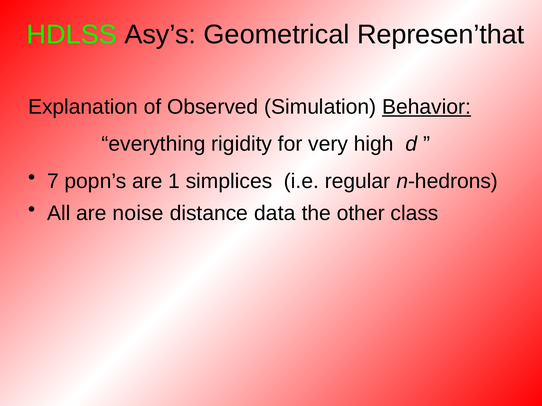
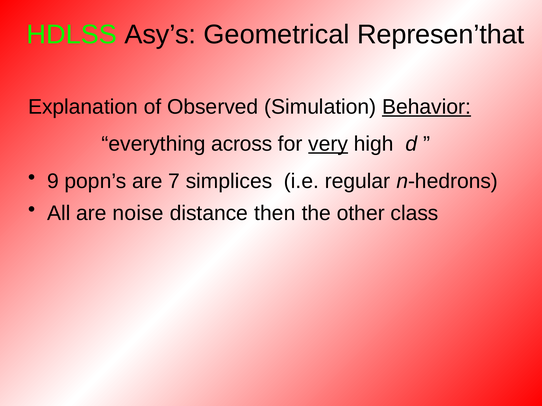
rigidity: rigidity -> across
very underline: none -> present
7: 7 -> 9
1: 1 -> 7
data: data -> then
